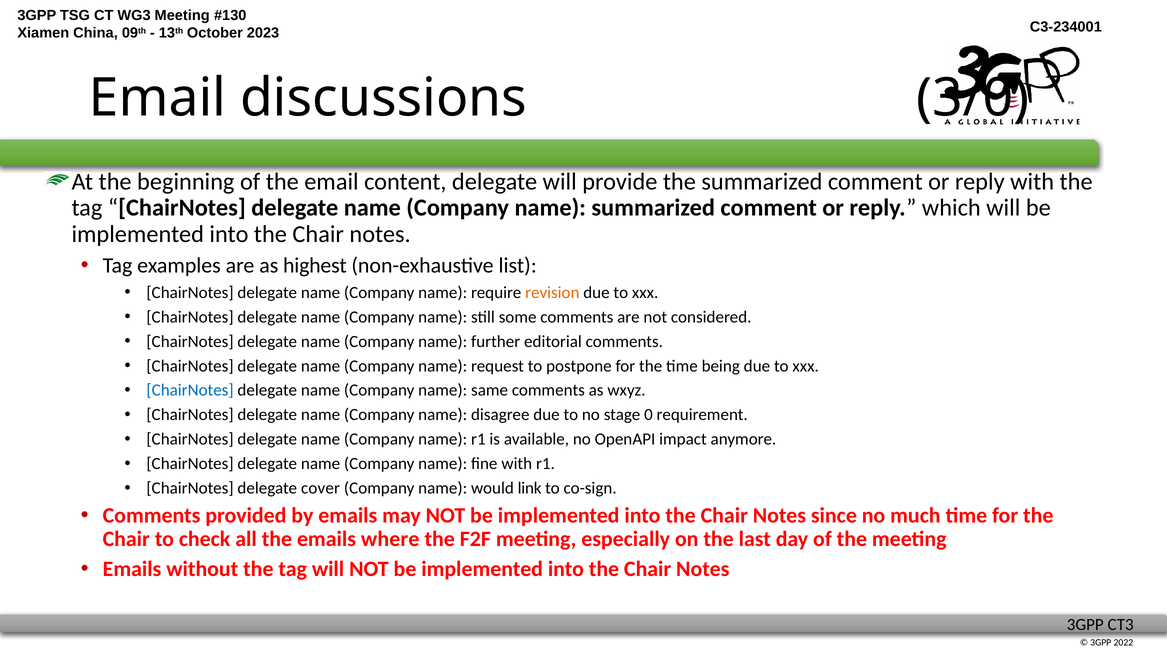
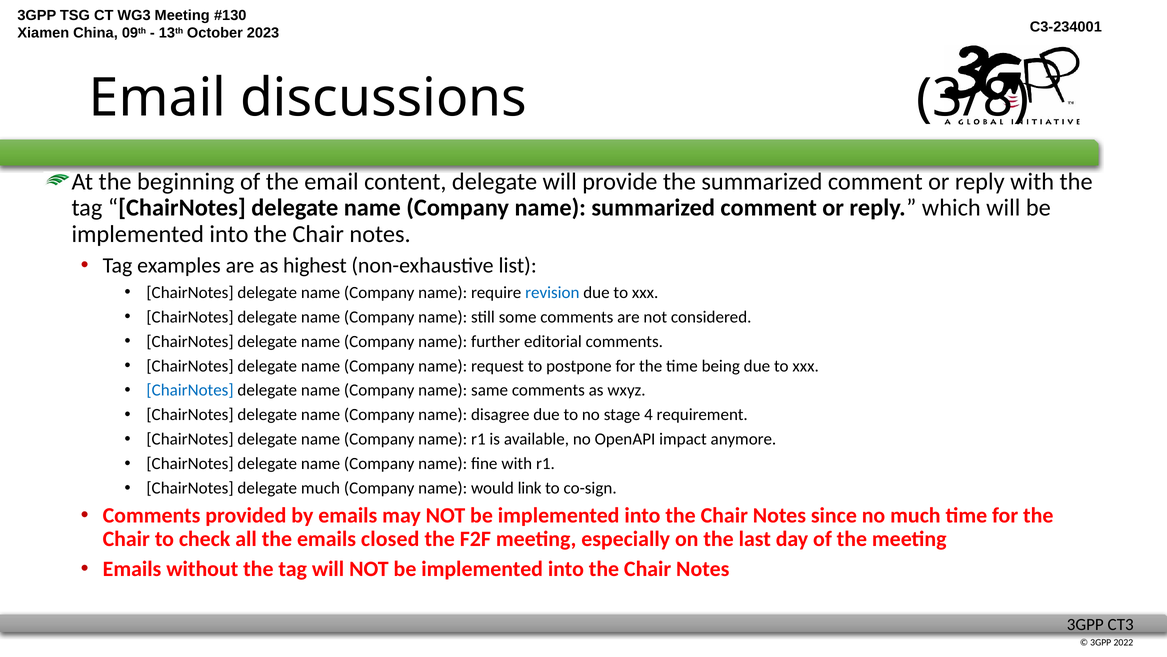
3/0: 3/0 -> 3/8
revision colour: orange -> blue
0: 0 -> 4
delegate cover: cover -> much
where: where -> closed
